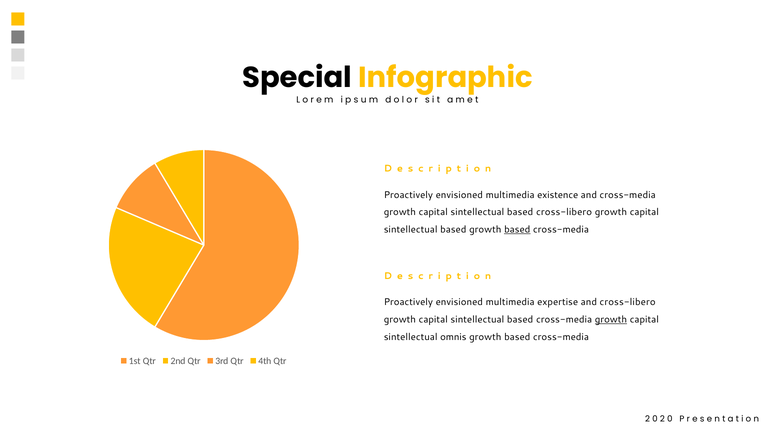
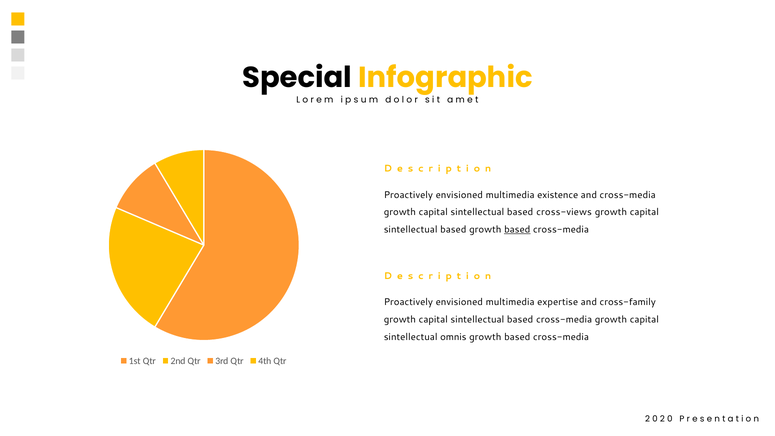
based cross-libero: cross-libero -> cross-views
and cross-libero: cross-libero -> cross-family
growth at (611, 320) underline: present -> none
